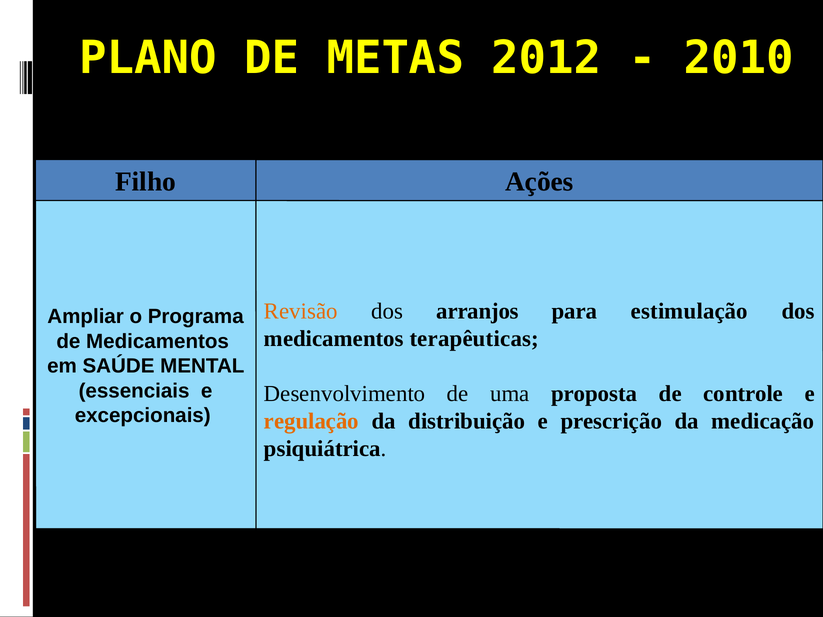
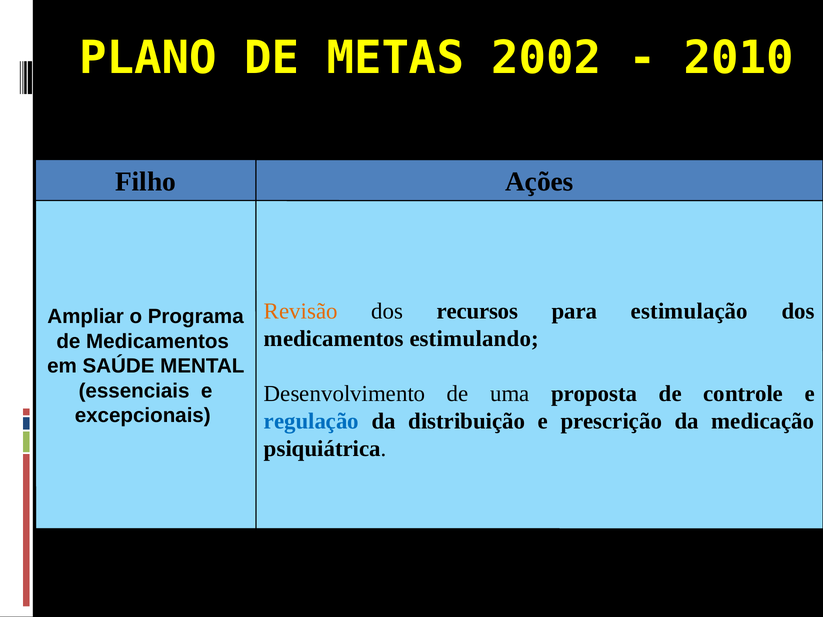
2012: 2012 -> 2002
arranjos: arranjos -> recursos
terapêuticas: terapêuticas -> estimulando
regulação colour: orange -> blue
